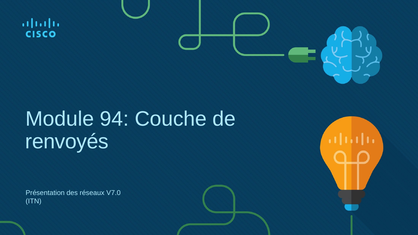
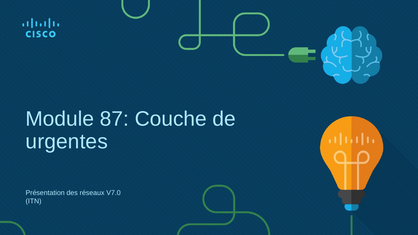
94: 94 -> 87
renvoyés: renvoyés -> urgentes
